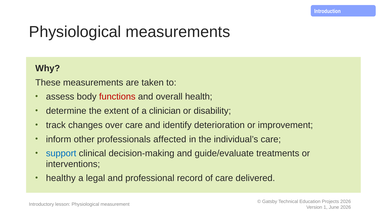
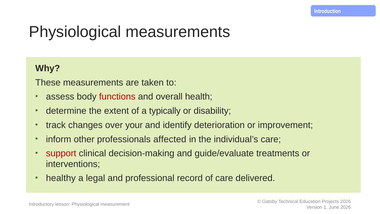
clinician: clinician -> typically
over care: care -> your
support colour: blue -> red
